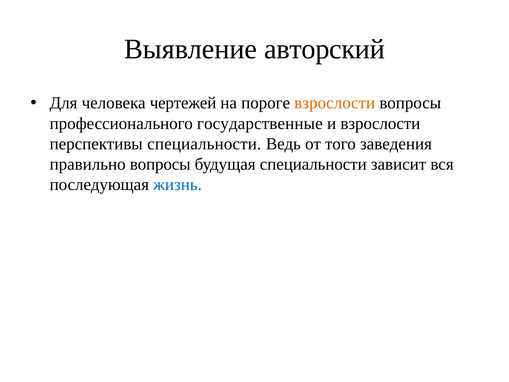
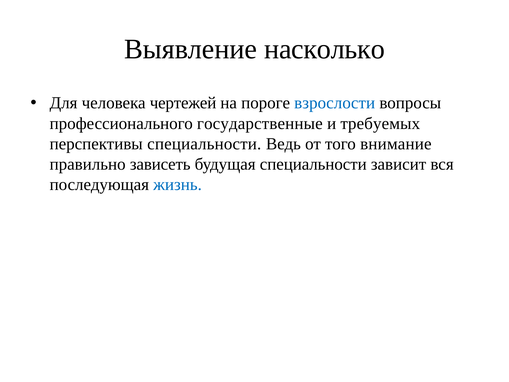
авторский: авторский -> насколько
взрослости at (335, 103) colour: orange -> blue
и взрослости: взрослости -> требуемых
заведения: заведения -> внимание
правильно вопросы: вопросы -> зависеть
